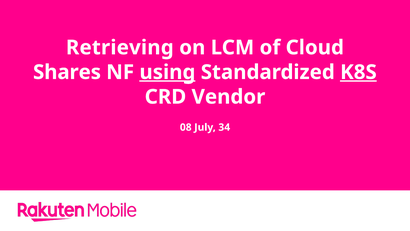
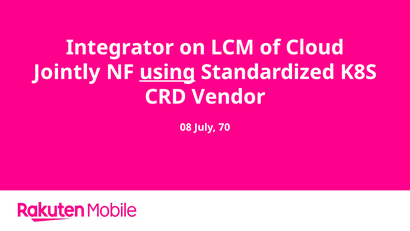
Retrieving: Retrieving -> Integrator
Shares: Shares -> Jointly
K8S underline: present -> none
34: 34 -> 70
